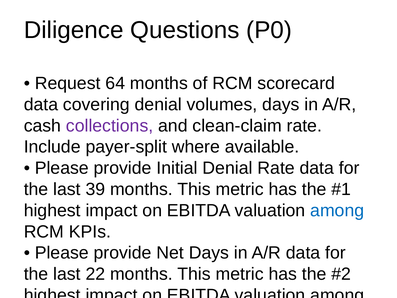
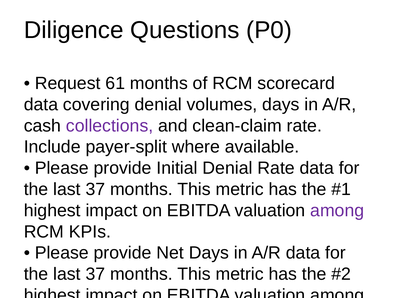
64: 64 -> 61
39 at (95, 189): 39 -> 37
among at (337, 210) colour: blue -> purple
22 at (95, 274): 22 -> 37
